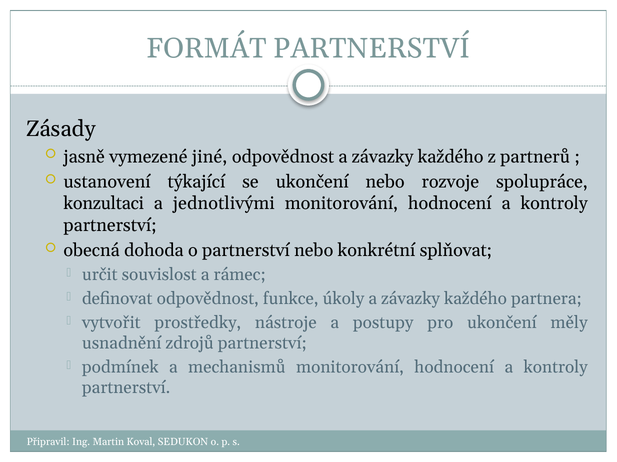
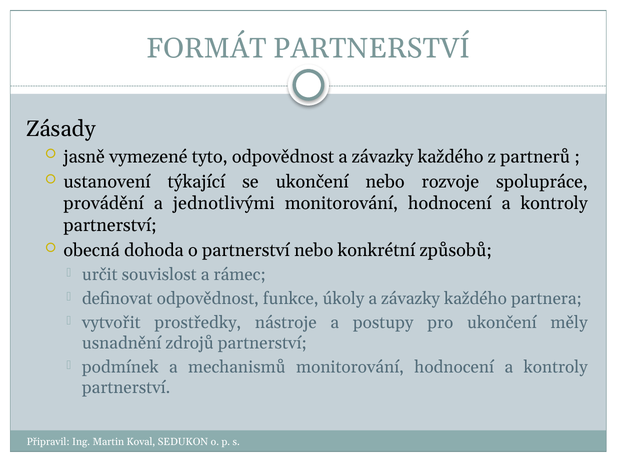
jiné: jiné -> tyto
konzultaci: konzultaci -> provádění
splňovat: splňovat -> způsobů
